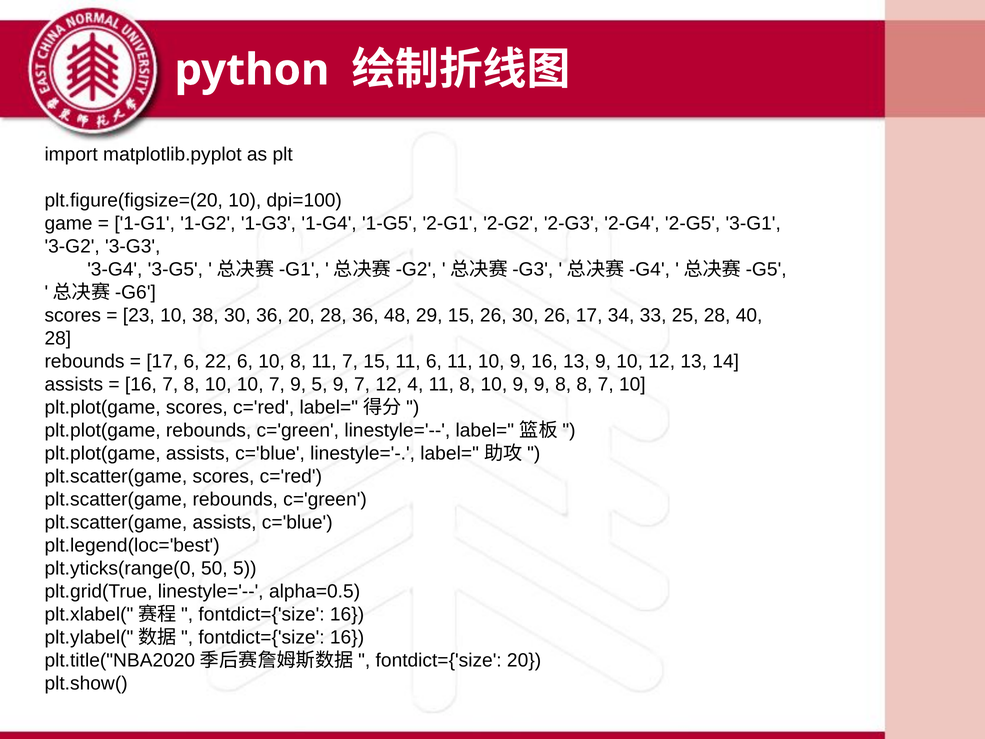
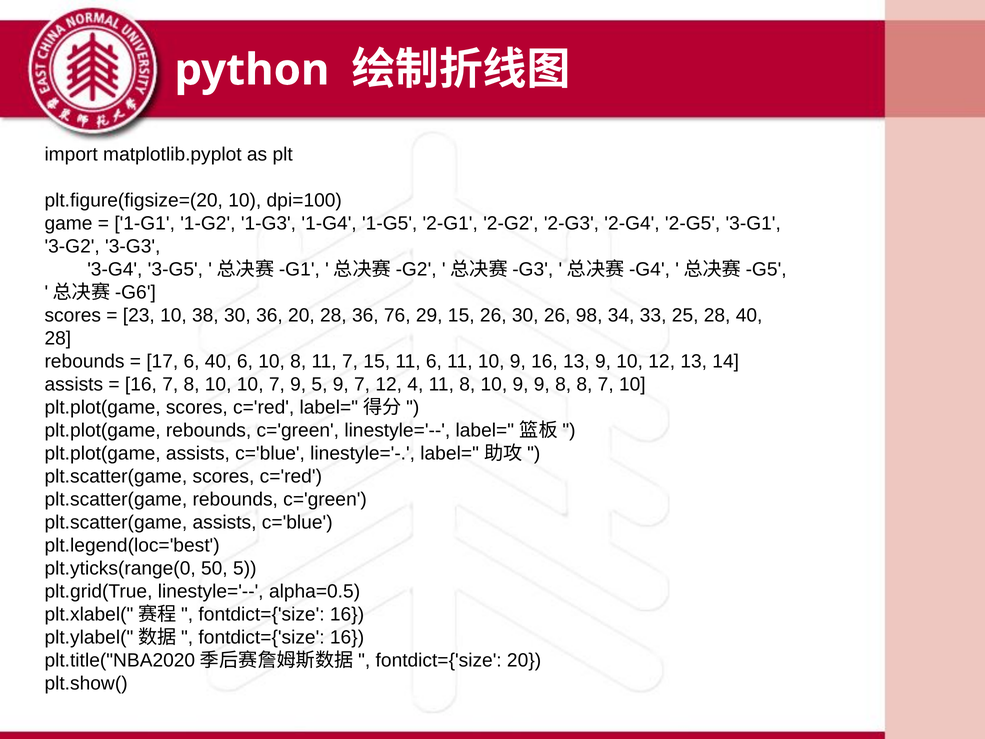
48: 48 -> 76
26 17: 17 -> 98
6 22: 22 -> 40
